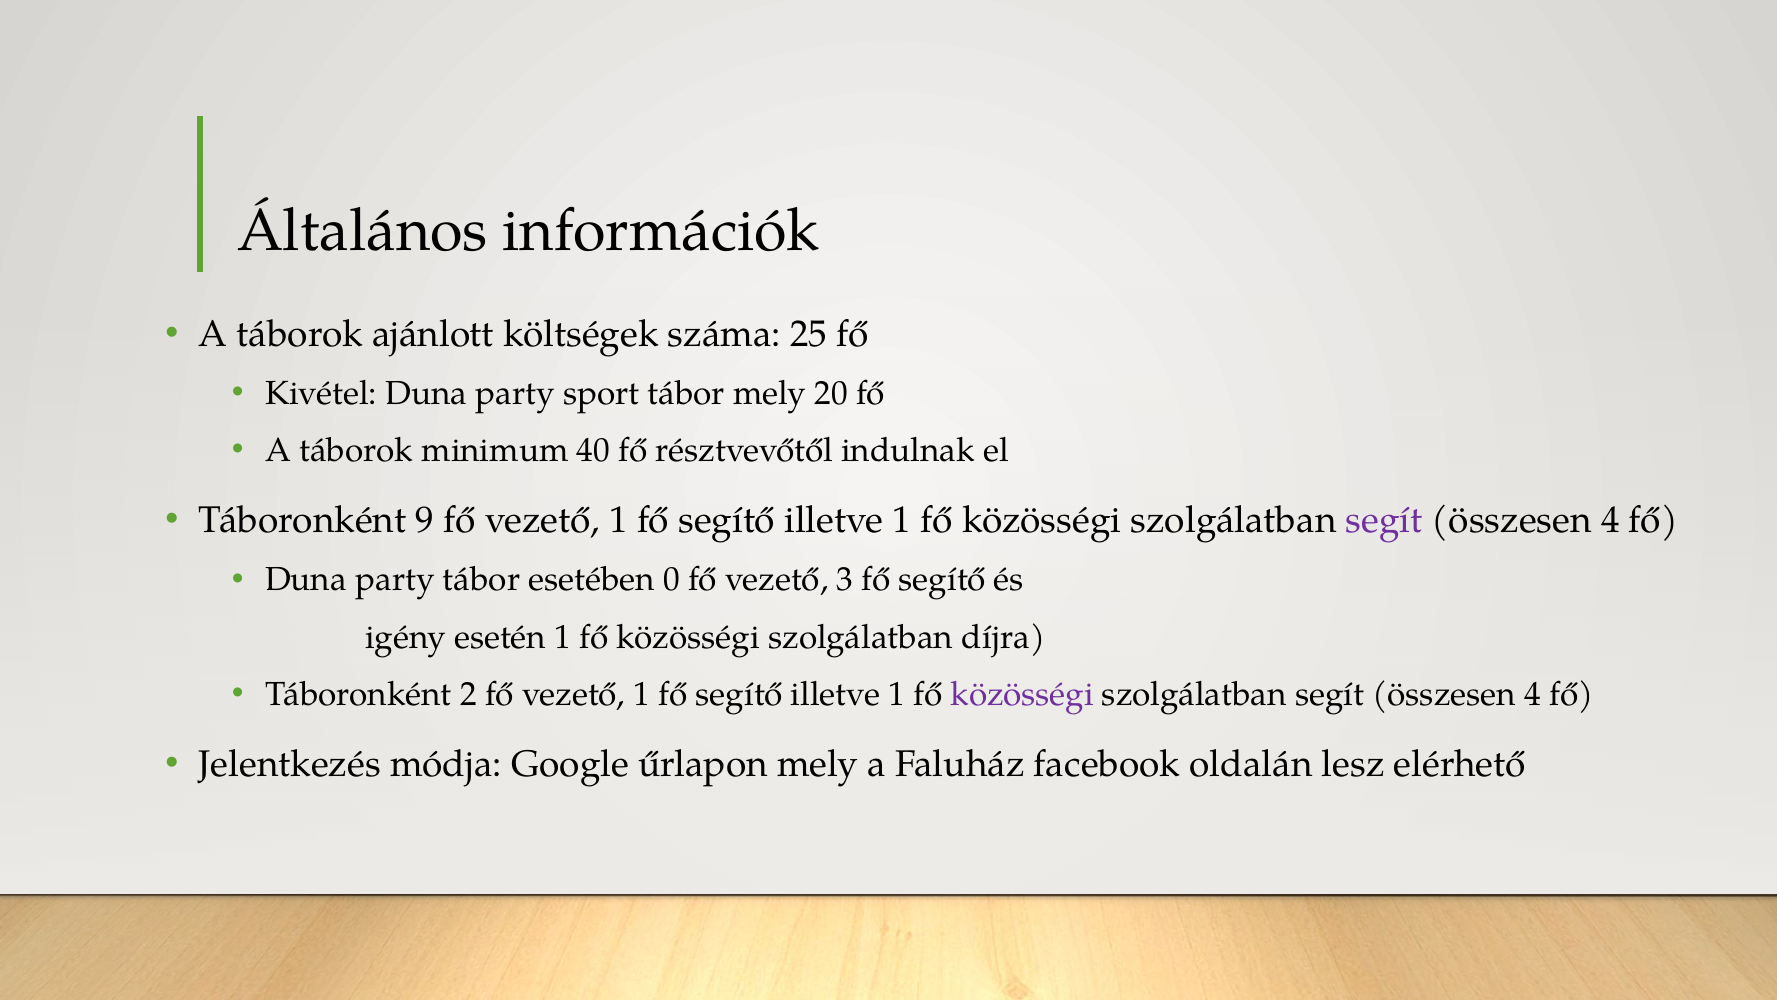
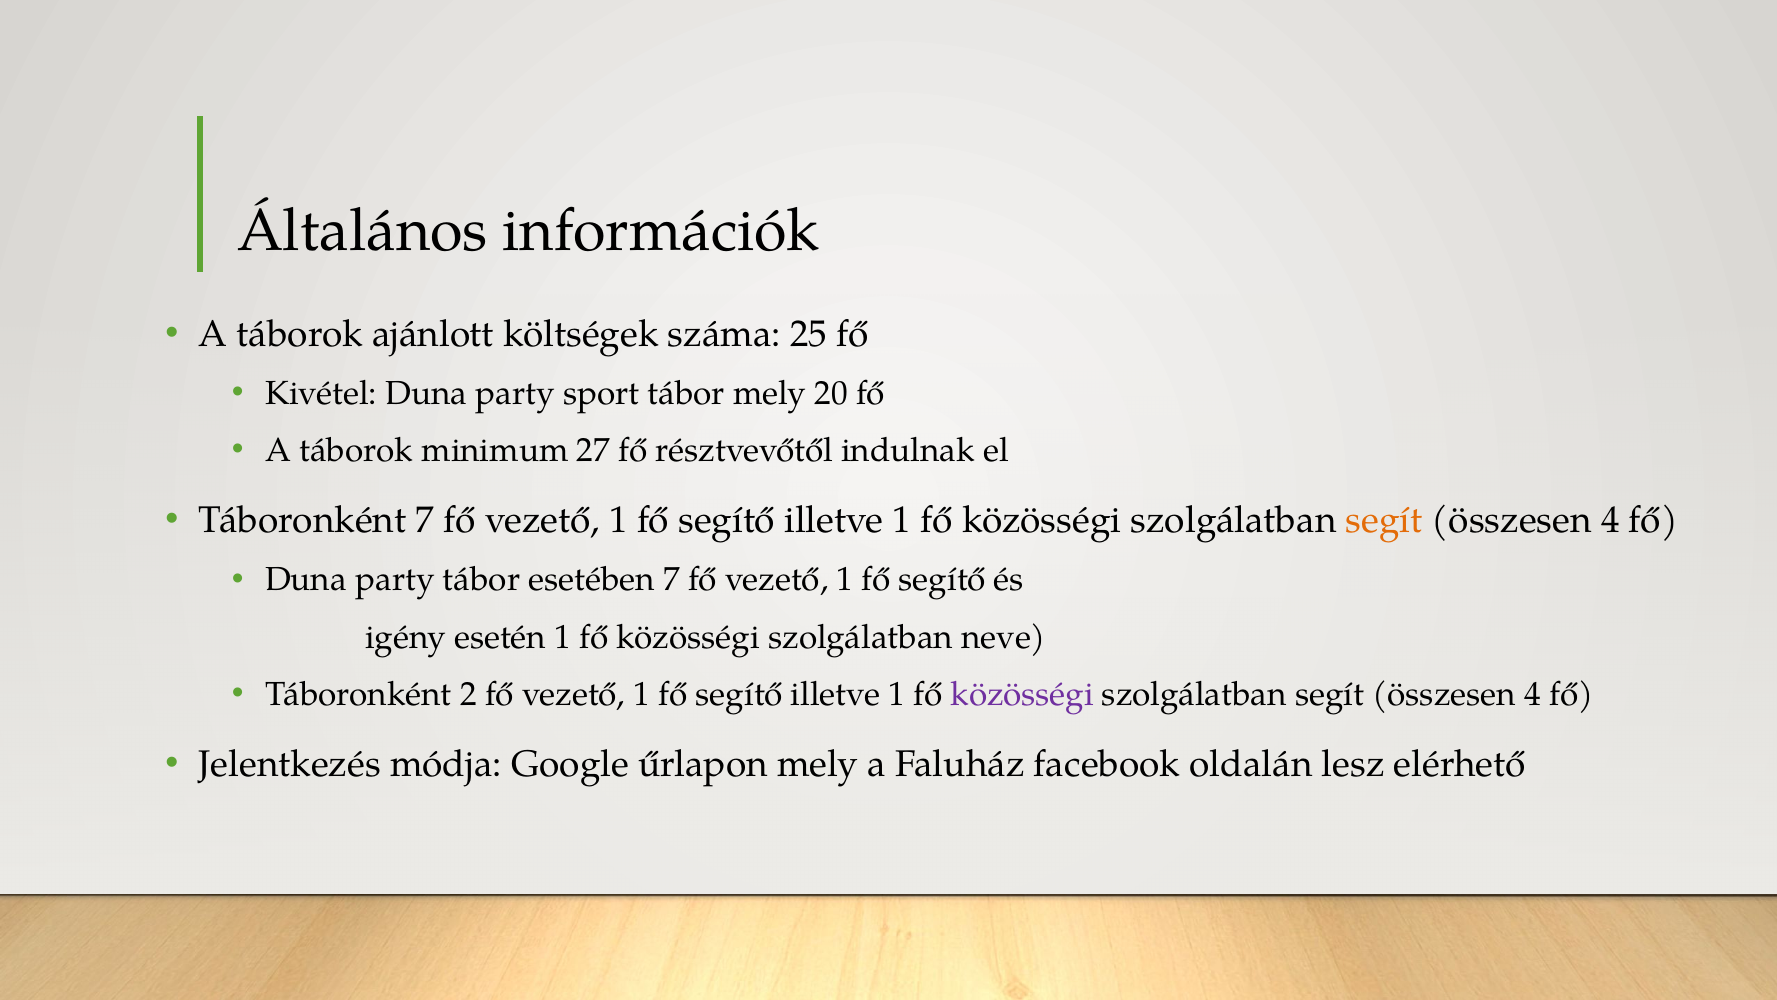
40: 40 -> 27
Táboronként 9: 9 -> 7
segít at (1384, 520) colour: purple -> orange
esetében 0: 0 -> 7
3 at (845, 580): 3 -> 1
díjra: díjra -> neve
